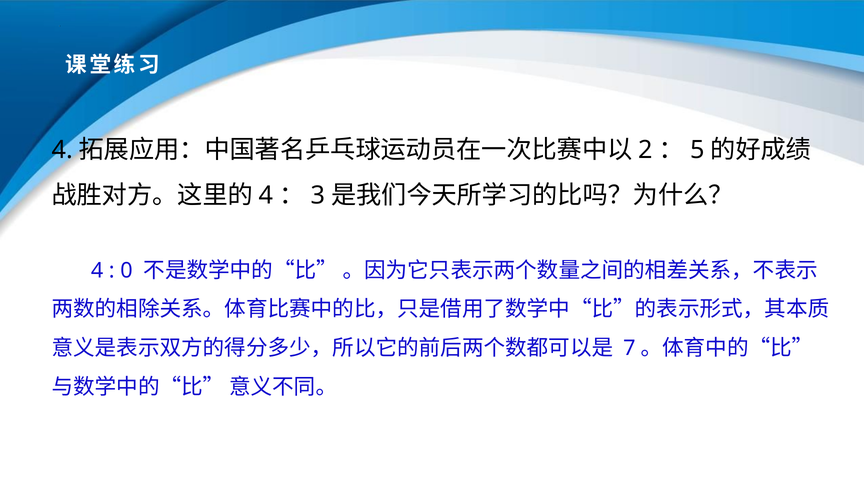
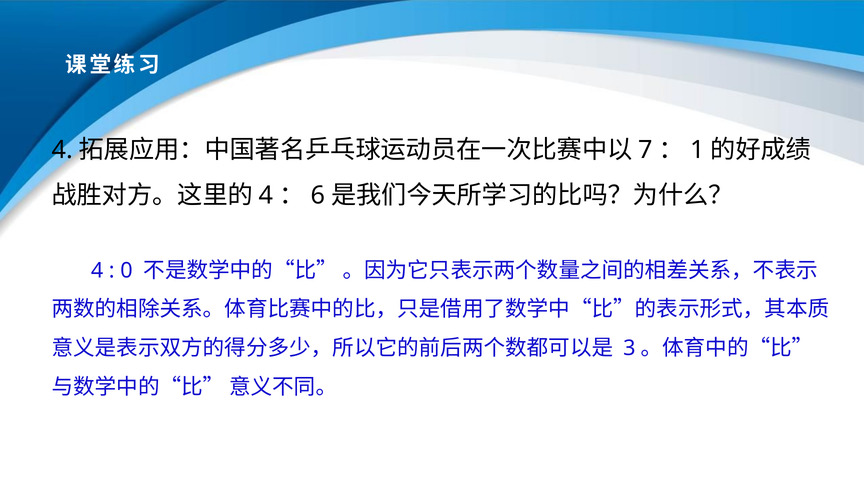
2: 2 -> 7
5: 5 -> 1
3: 3 -> 6
7: 7 -> 3
